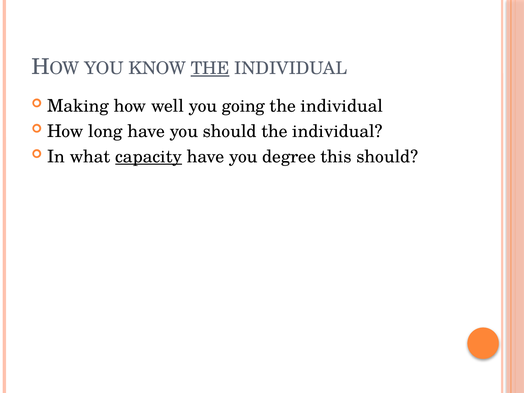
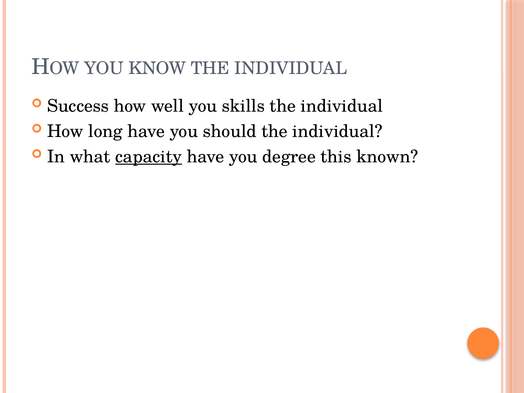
THE at (210, 68) underline: present -> none
Making: Making -> Success
going: going -> skills
this should: should -> known
